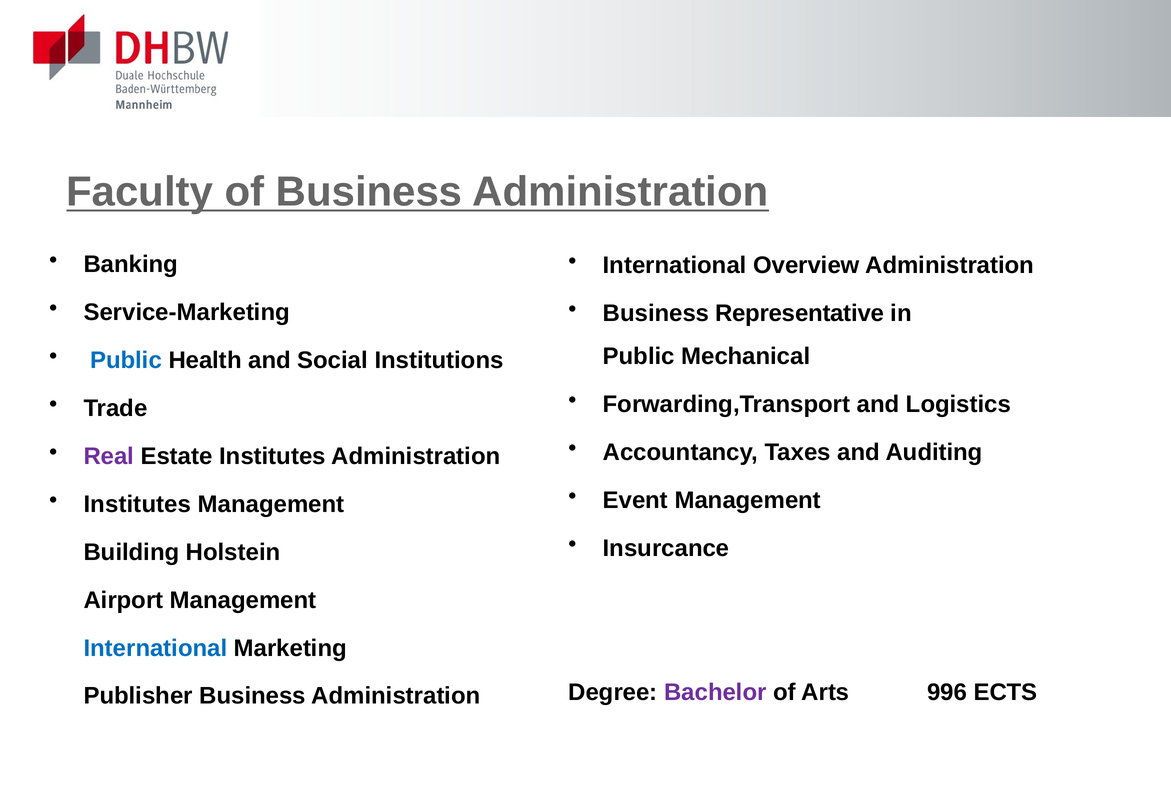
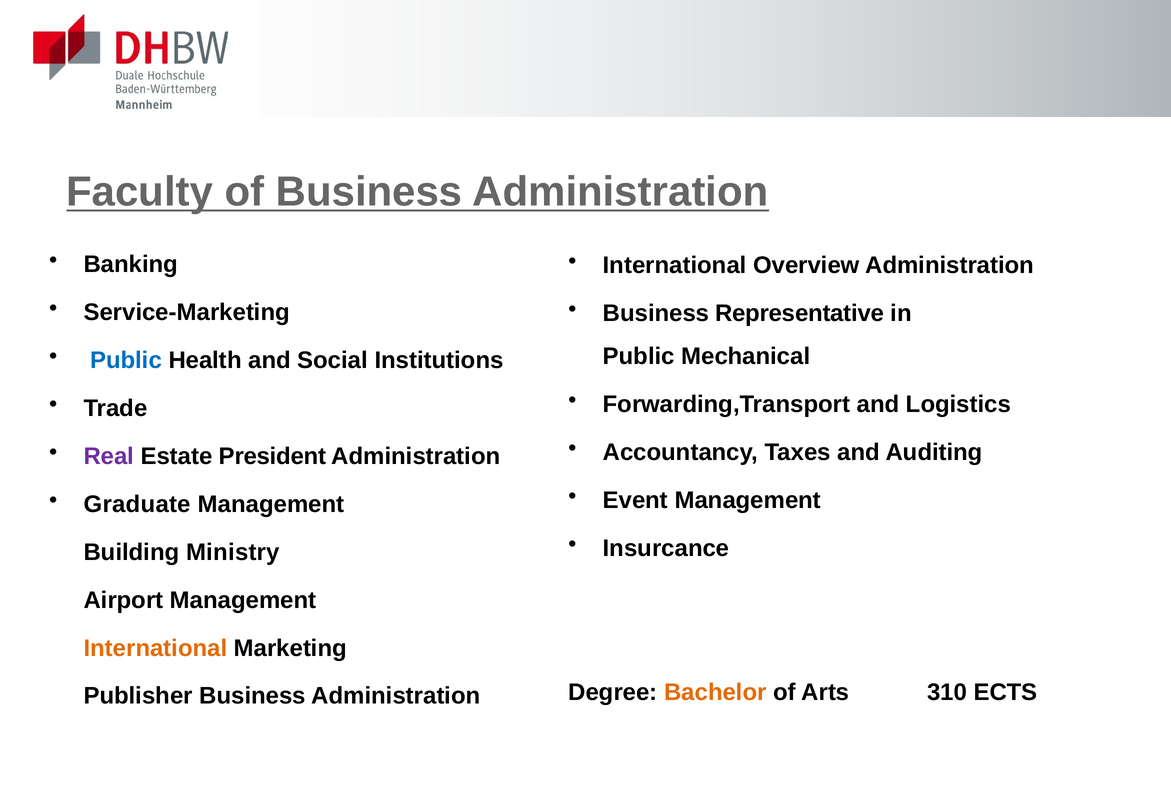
Estate Institutes: Institutes -> President
Institutes at (137, 505): Institutes -> Graduate
Holstein: Holstein -> Ministry
International at (155, 649) colour: blue -> orange
Bachelor colour: purple -> orange
996: 996 -> 310
